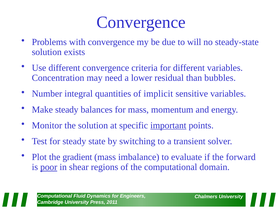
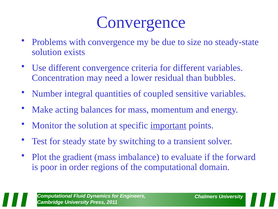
will: will -> size
implicit: implicit -> coupled
Make steady: steady -> acting
poor underline: present -> none
shear: shear -> order
